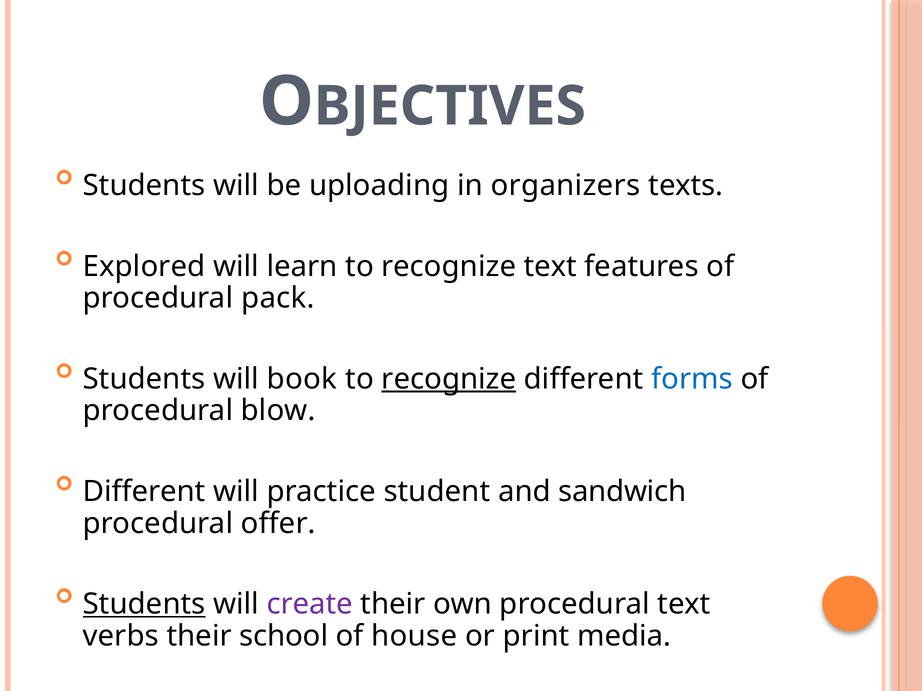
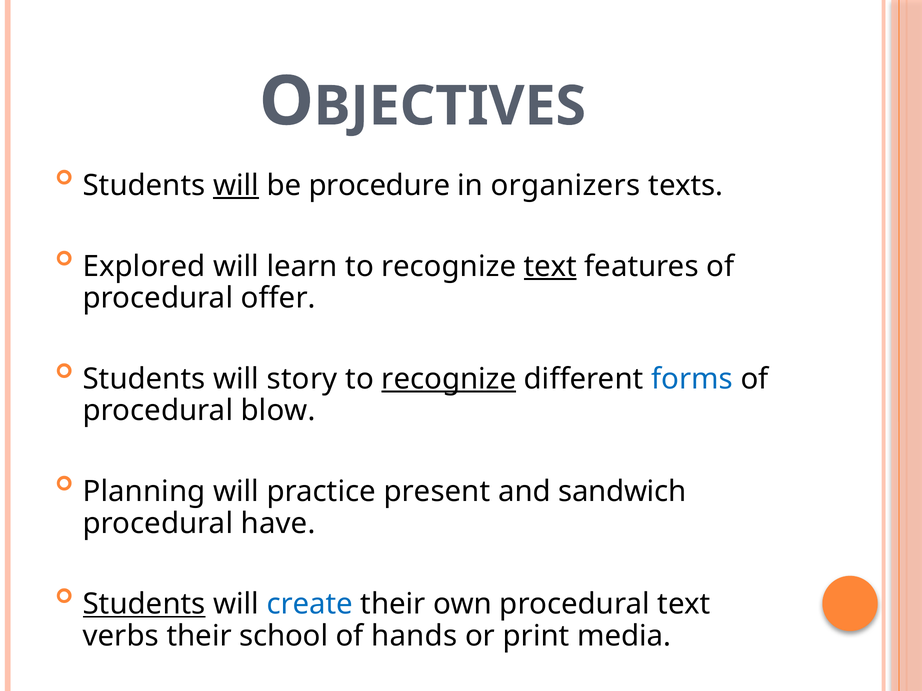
will at (236, 186) underline: none -> present
uploading: uploading -> procedure
text at (550, 267) underline: none -> present
pack: pack -> offer
book: book -> story
Different at (144, 492): Different -> Planning
student: student -> present
offer: offer -> have
create colour: purple -> blue
house: house -> hands
